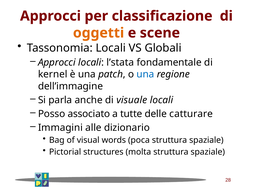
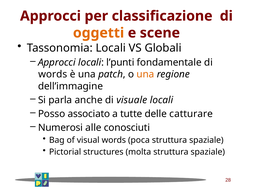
l’stata: l’stata -> l’punti
kernel at (53, 74): kernel -> words
una at (145, 74) colour: blue -> orange
Immagini: Immagini -> Numerosi
dizionario: dizionario -> conosciuti
